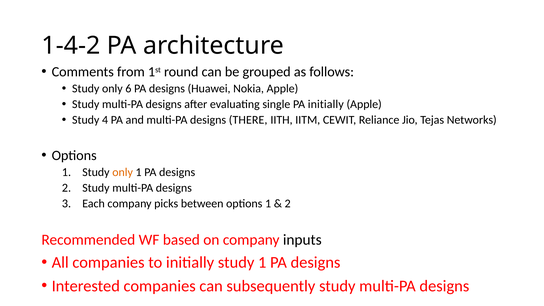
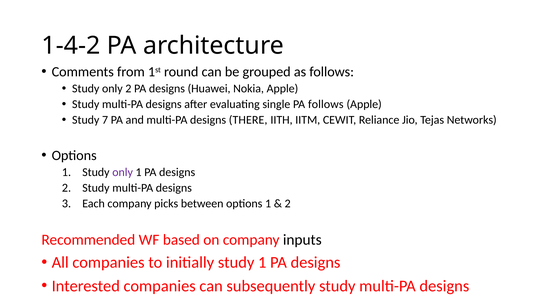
only 6: 6 -> 2
PA initially: initially -> follows
4: 4 -> 7
only at (123, 172) colour: orange -> purple
